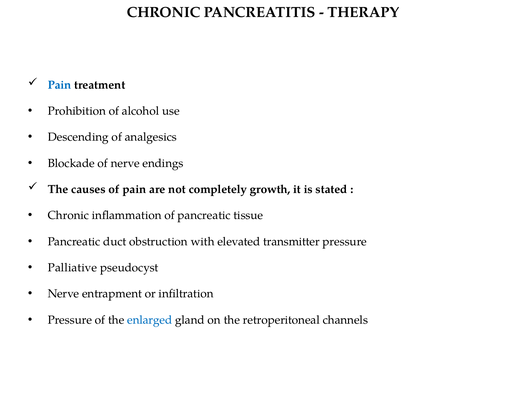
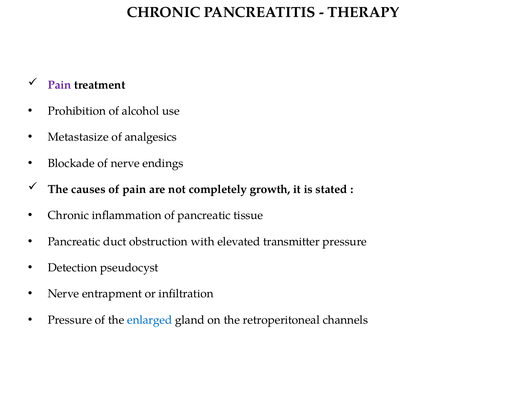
Pain at (60, 85) colour: blue -> purple
Descending: Descending -> Metastasize
Palliative: Palliative -> Detection
